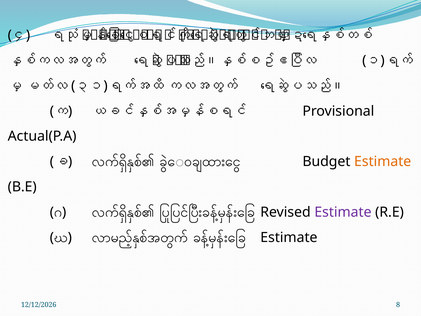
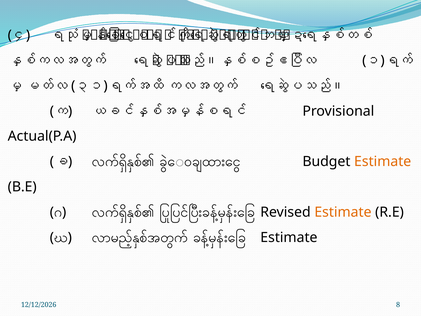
Estimate at (343, 212) colour: purple -> orange
